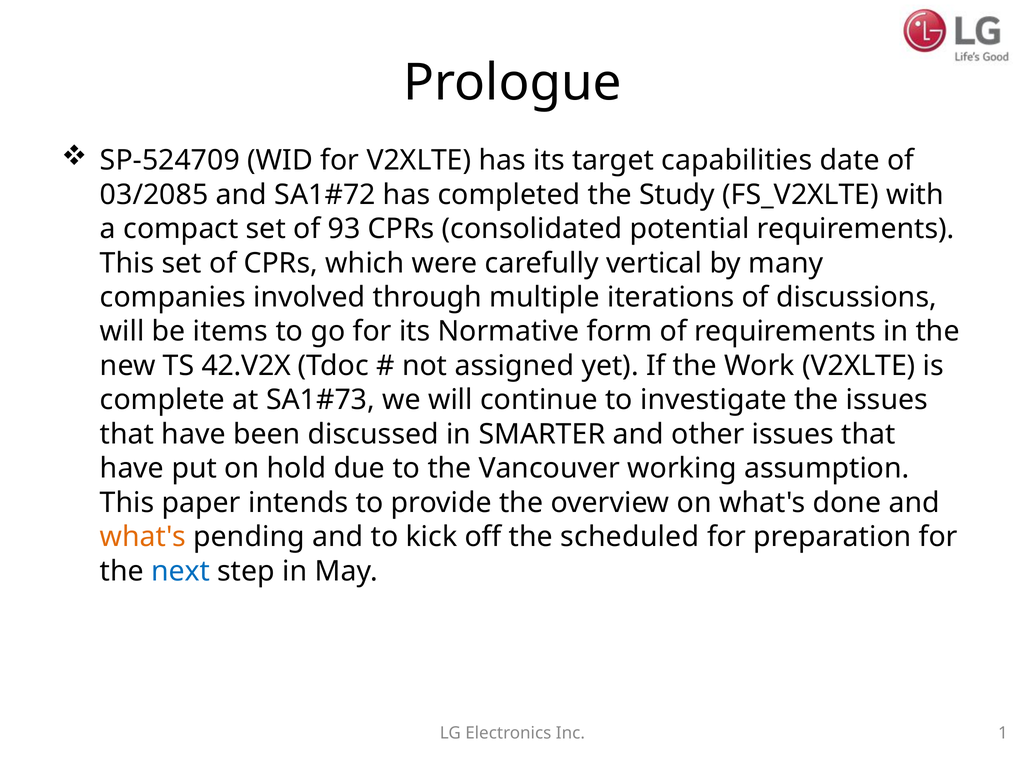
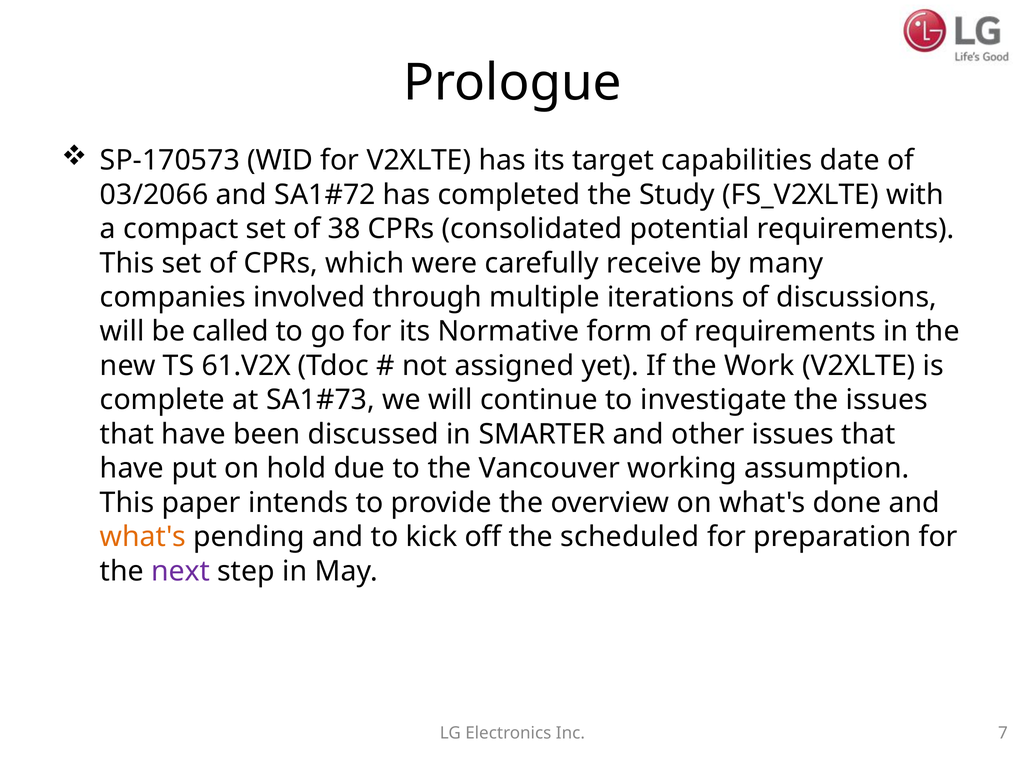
SP-524709: SP-524709 -> SP-170573
03/2085: 03/2085 -> 03/2066
93: 93 -> 38
vertical: vertical -> receive
items: items -> called
42.V2X: 42.V2X -> 61.V2X
next colour: blue -> purple
1: 1 -> 7
